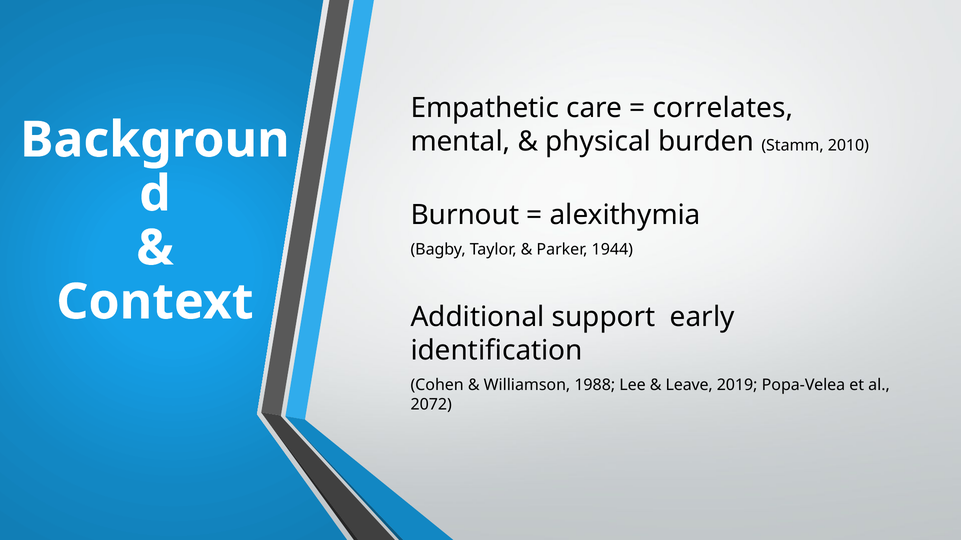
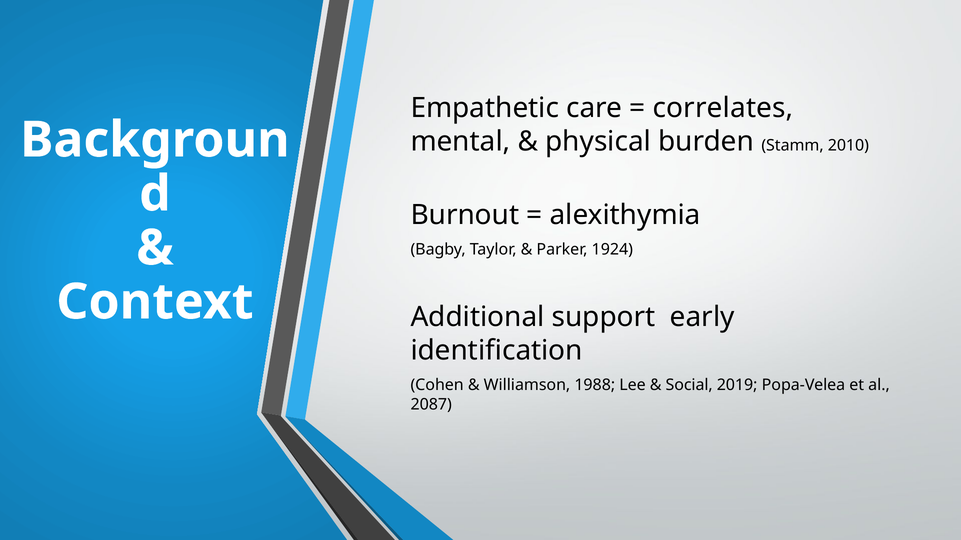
1944: 1944 -> 1924
Leave: Leave -> Social
2072: 2072 -> 2087
